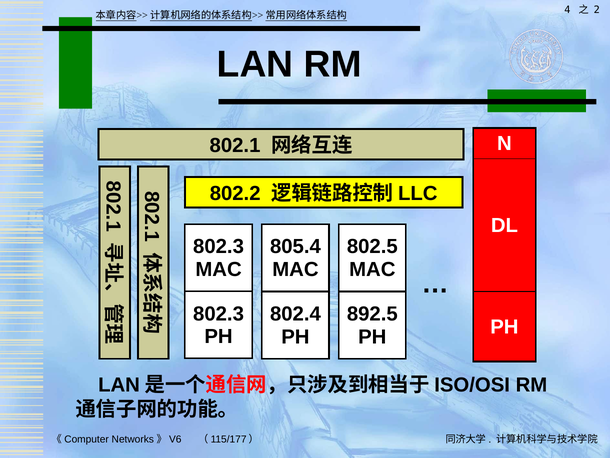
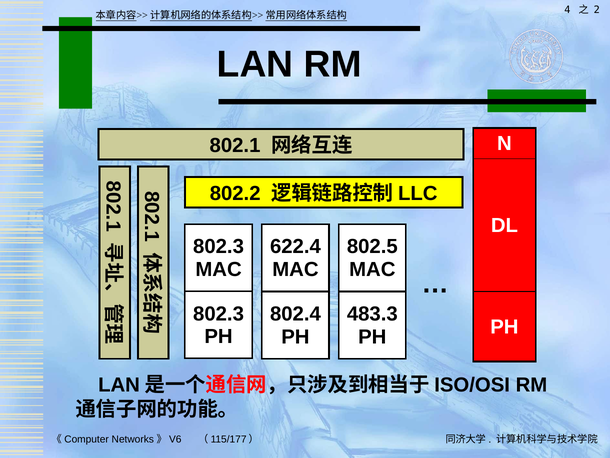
805.4: 805.4 -> 622.4
892.5: 892.5 -> 483.3
